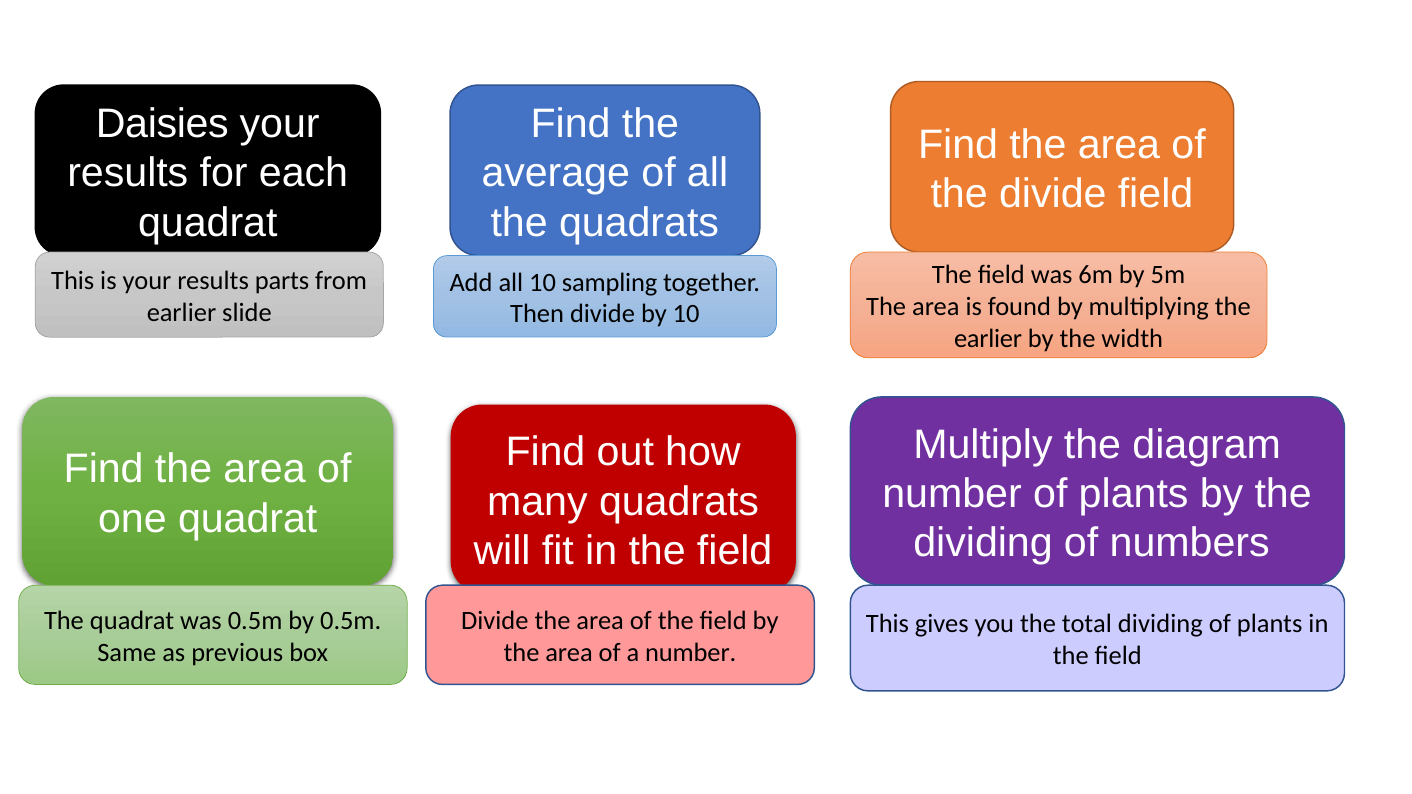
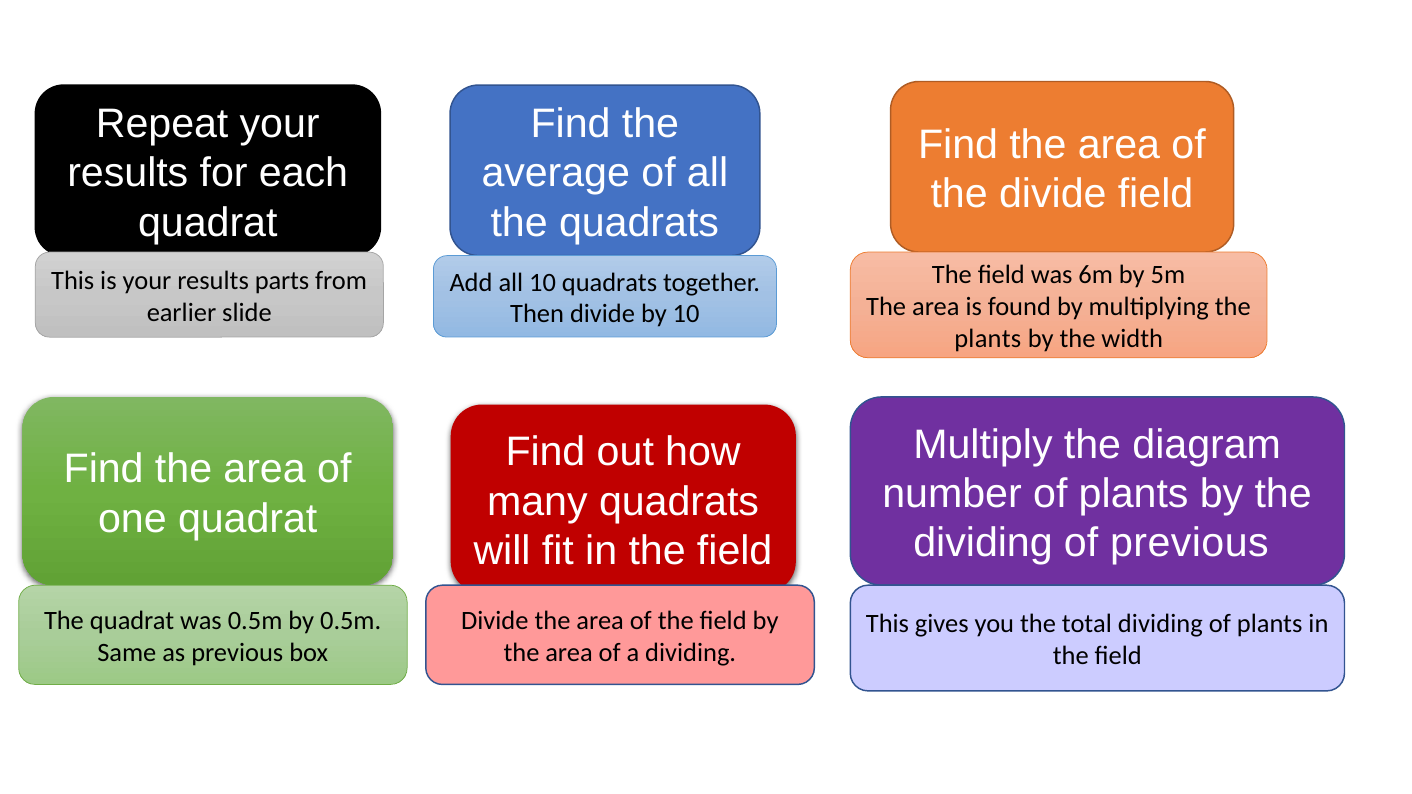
Daisies: Daisies -> Repeat
10 sampling: sampling -> quadrats
earlier at (988, 339): earlier -> plants
of numbers: numbers -> previous
a number: number -> dividing
